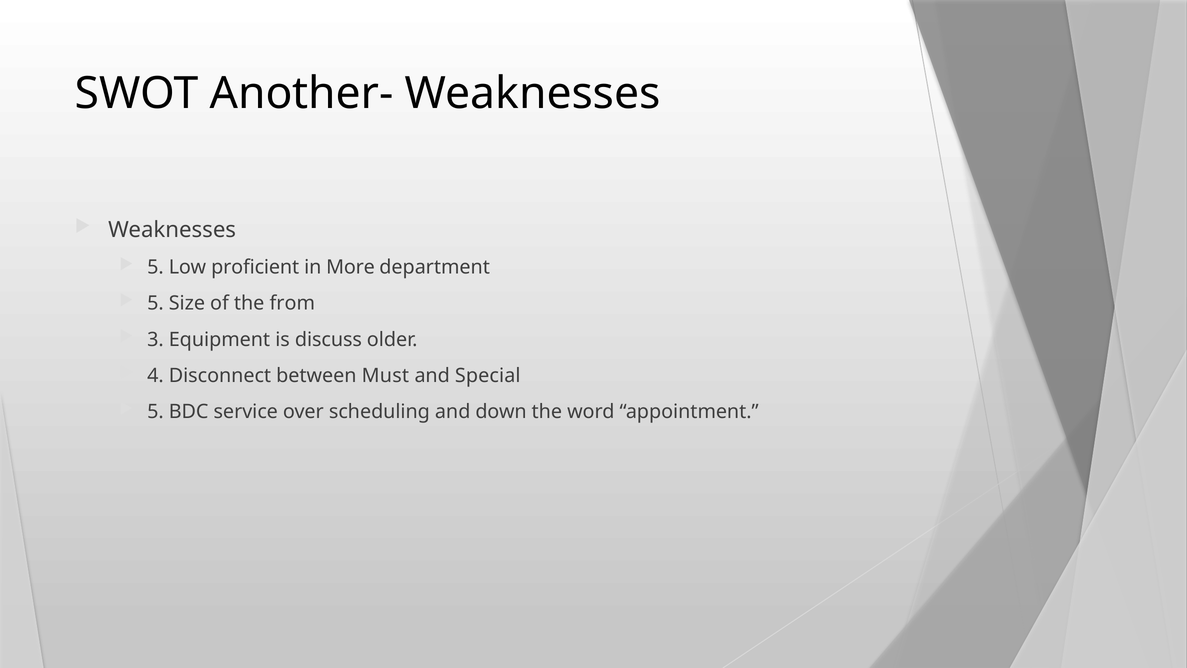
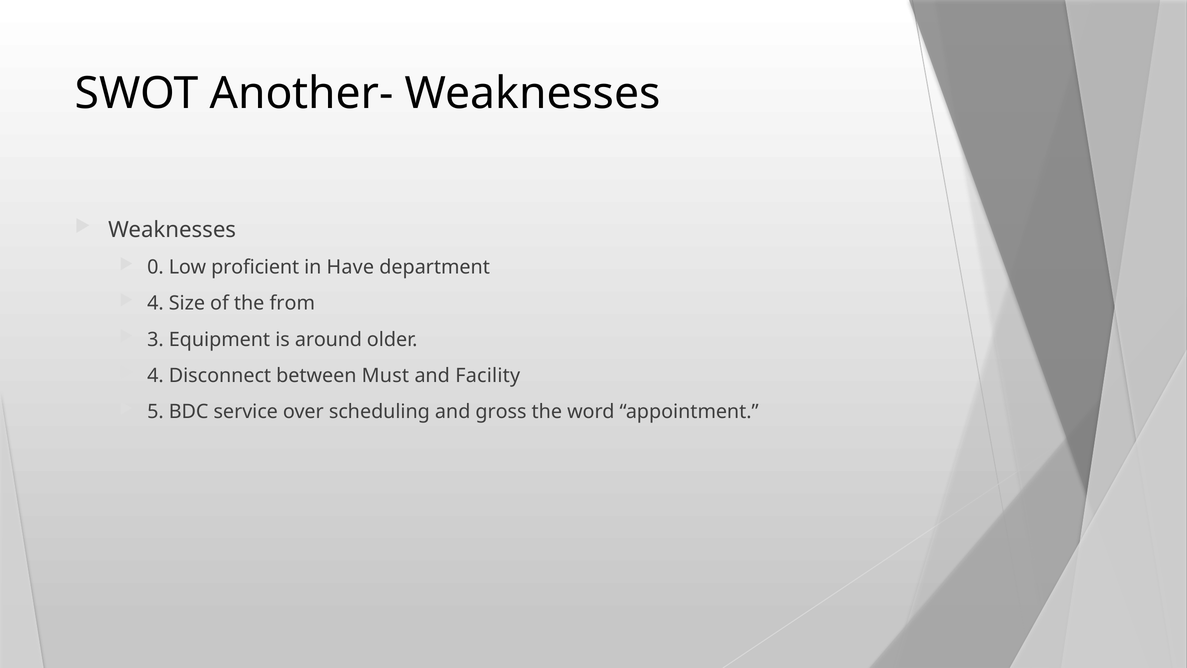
5 at (155, 267): 5 -> 0
More: More -> Have
5 at (155, 303): 5 -> 4
discuss: discuss -> around
Special: Special -> Facility
down: down -> gross
